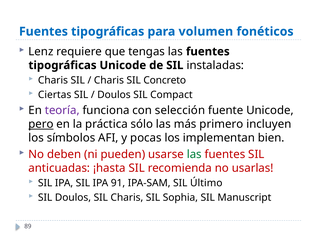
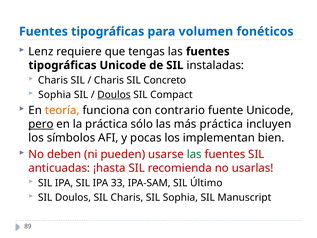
Ciertas at (55, 95): Ciertas -> Sophia
Doulos at (114, 95) underline: none -> present
teoría colour: purple -> orange
selección: selección -> contrario
más primero: primero -> práctica
91: 91 -> 33
